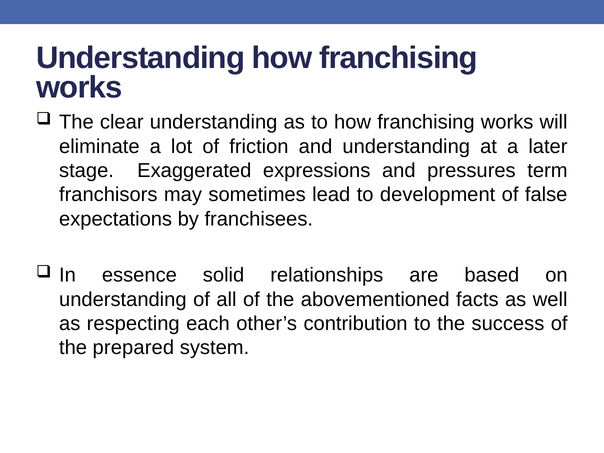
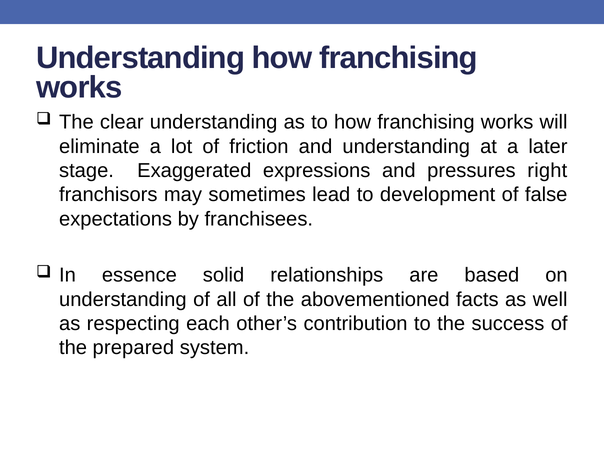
term: term -> right
